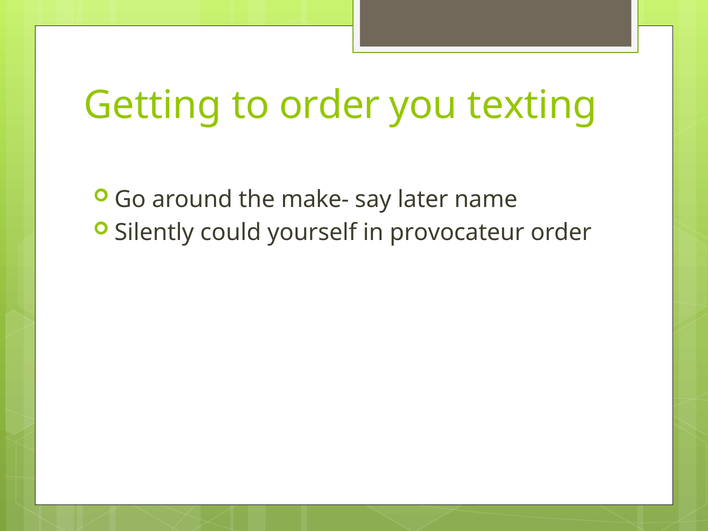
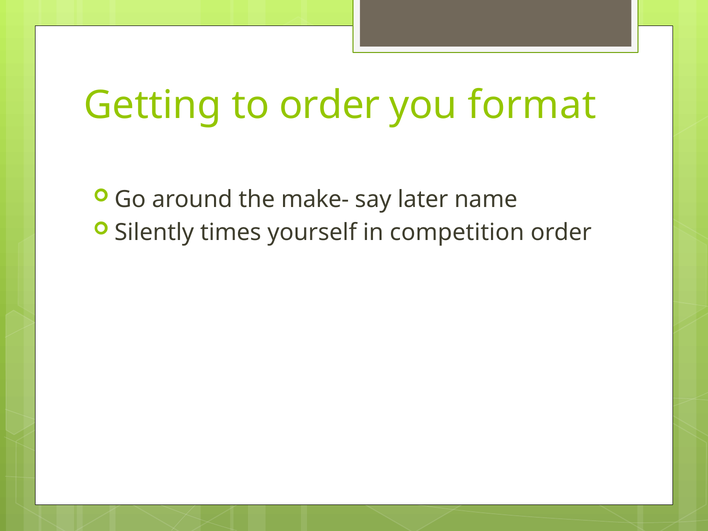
texting: texting -> format
could: could -> times
provocateur: provocateur -> competition
